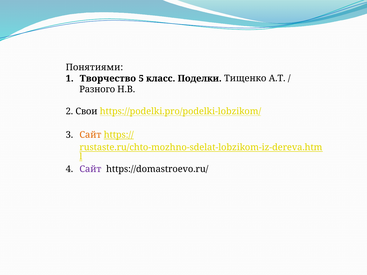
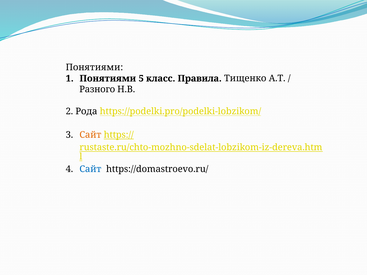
Творчество at (108, 79): Творчество -> Понятиями
Поделки: Поделки -> Правила
Свои: Свои -> Рода
Сайт at (90, 169) colour: purple -> blue
